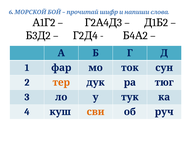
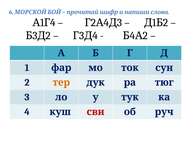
2 at (53, 23): 2 -> 4
2 at (82, 36): 2 -> 3
сви colour: orange -> red
